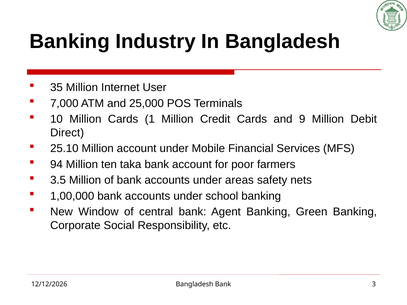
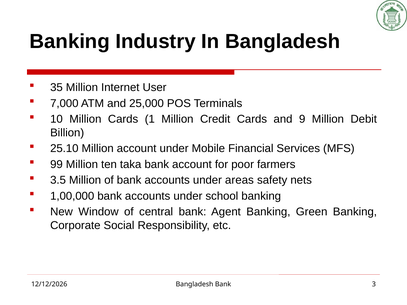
Direct: Direct -> Billion
94: 94 -> 99
